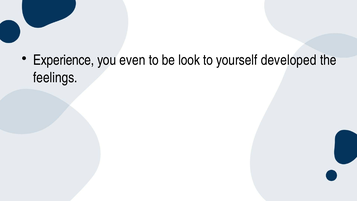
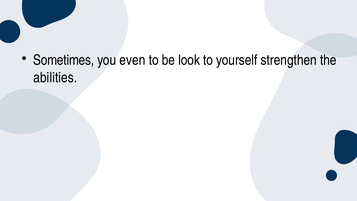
Experience: Experience -> Sometimes
developed: developed -> strengthen
feelings: feelings -> abilities
